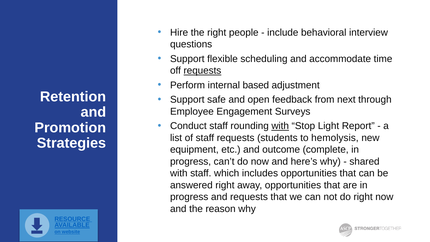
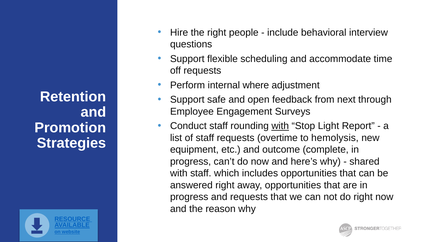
requests at (202, 71) underline: present -> none
based: based -> where
students: students -> overtime
